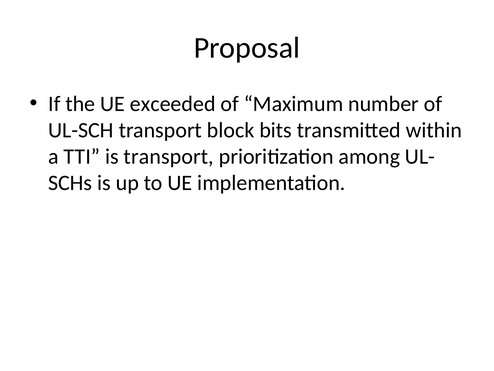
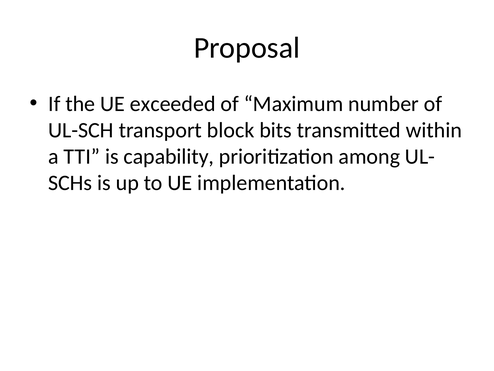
is transport: transport -> capability
